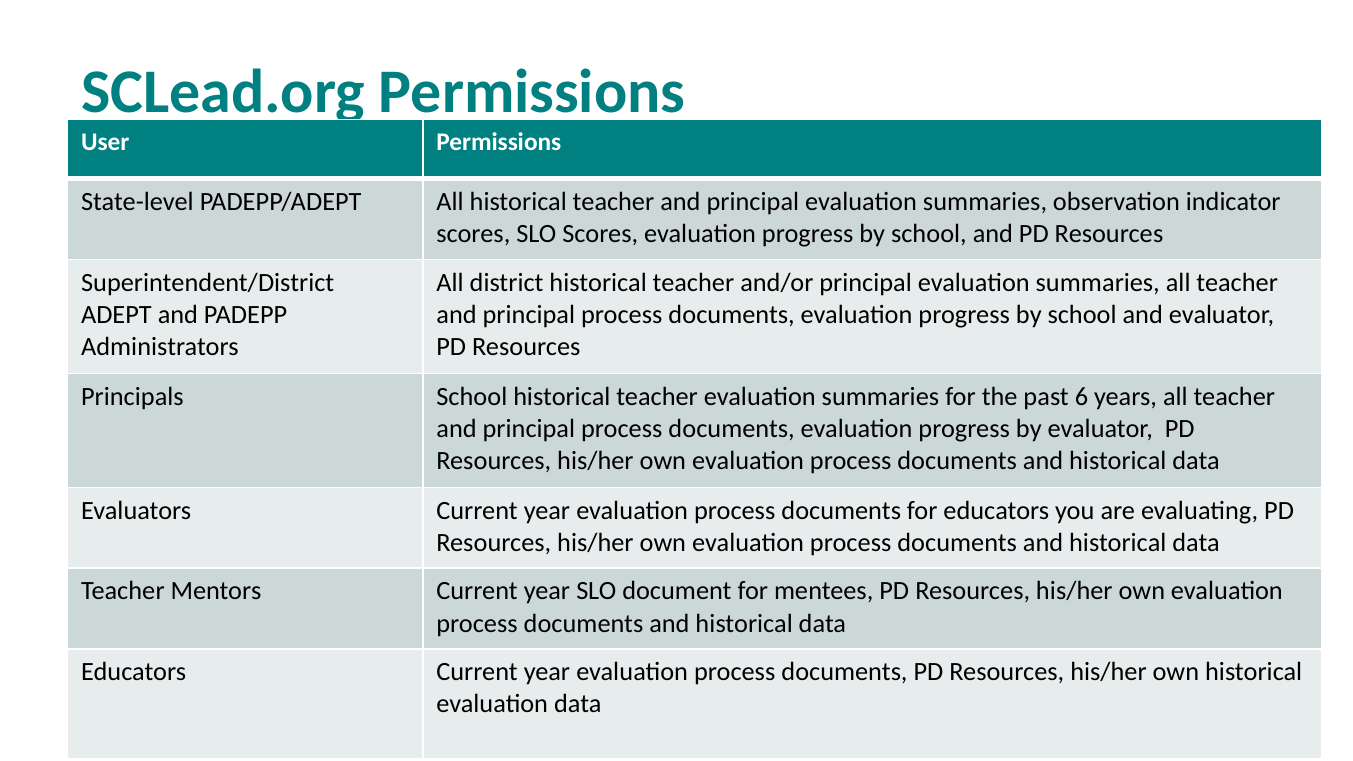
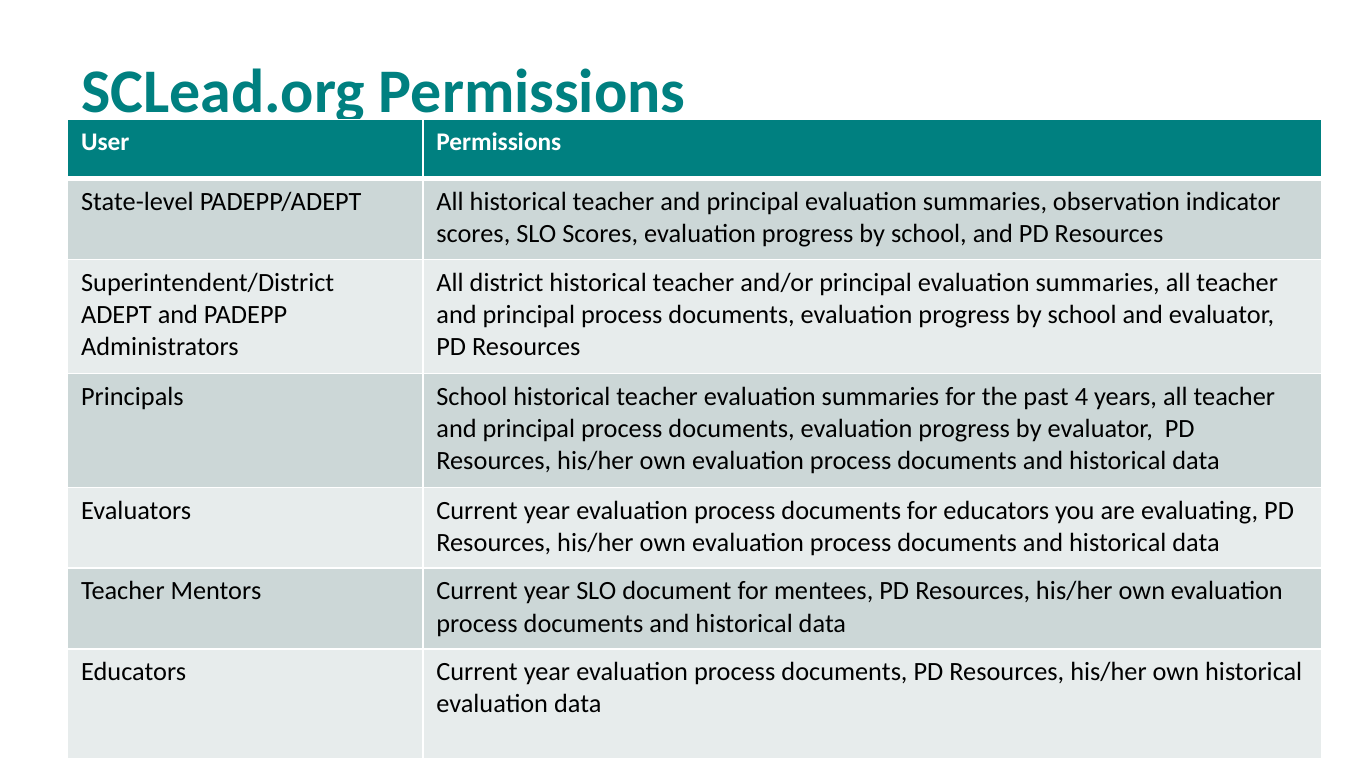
6: 6 -> 4
